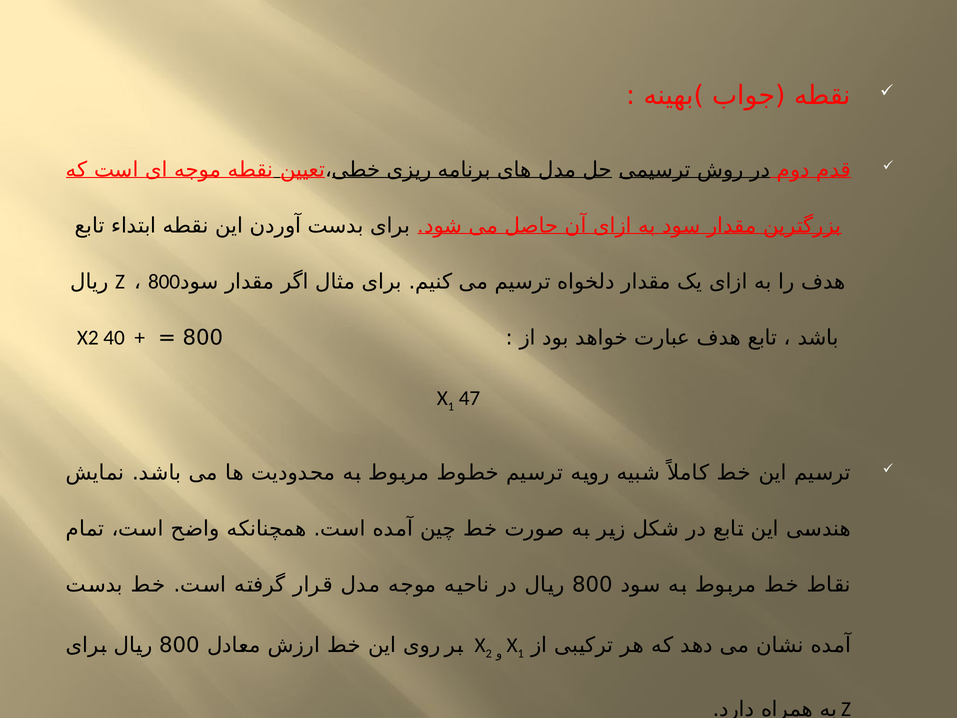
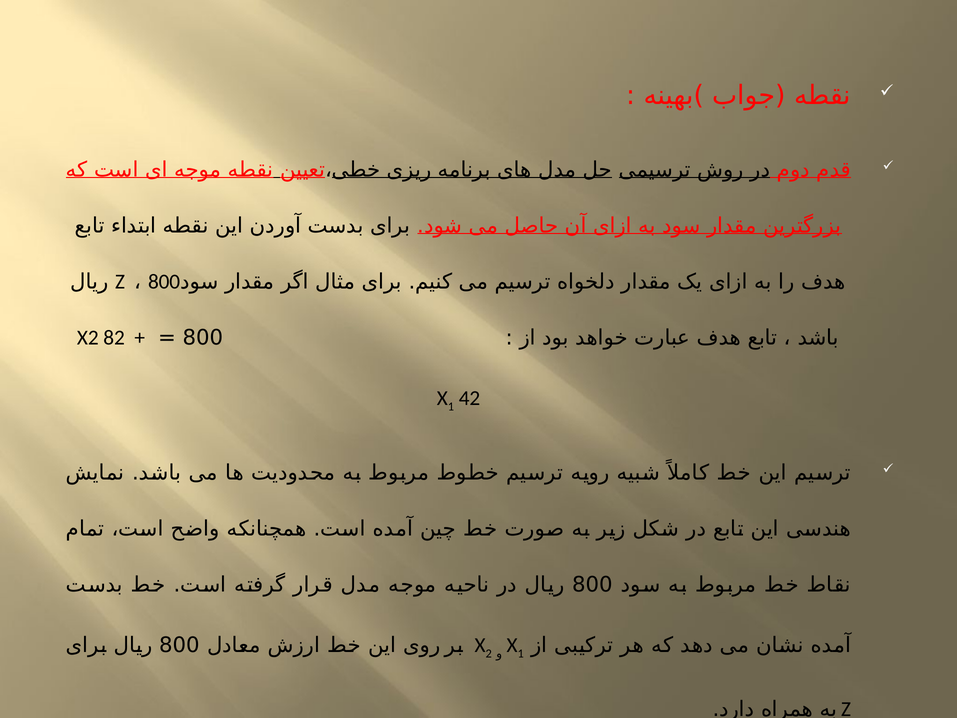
40: 40 -> 82
47: 47 -> 42
